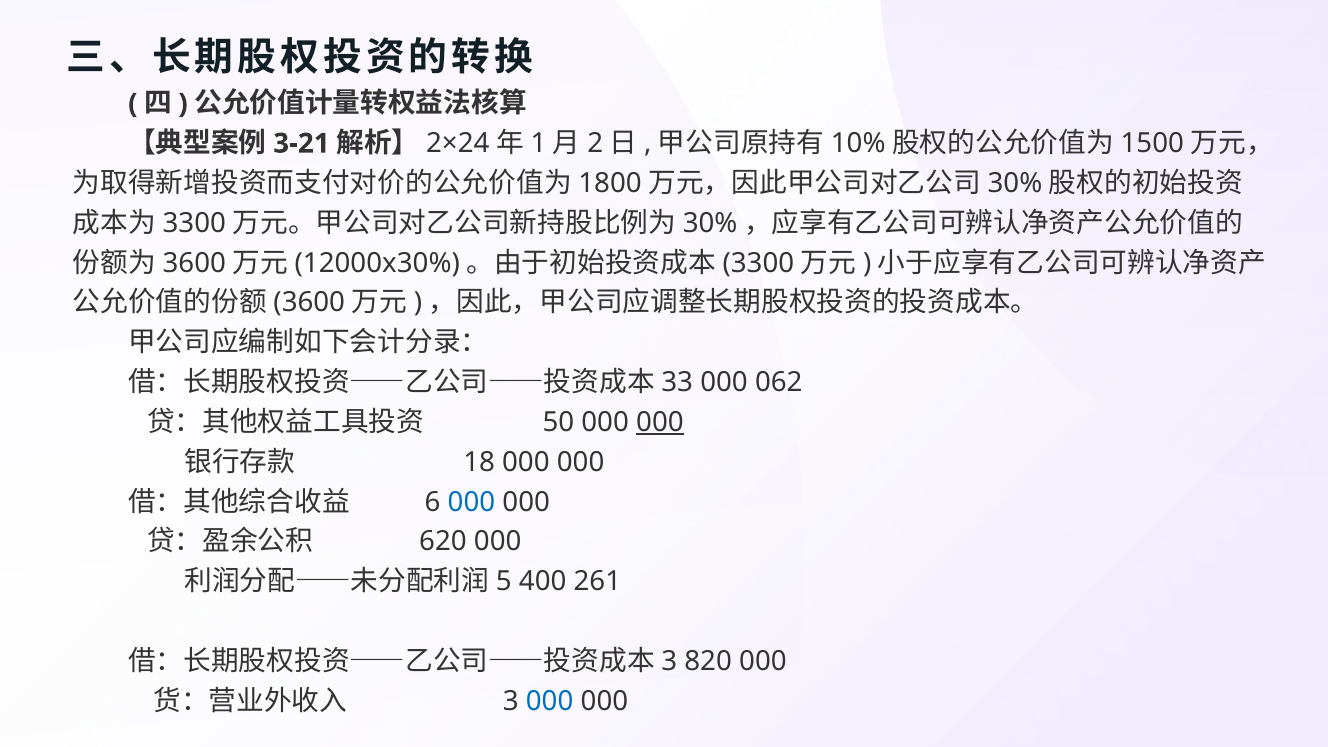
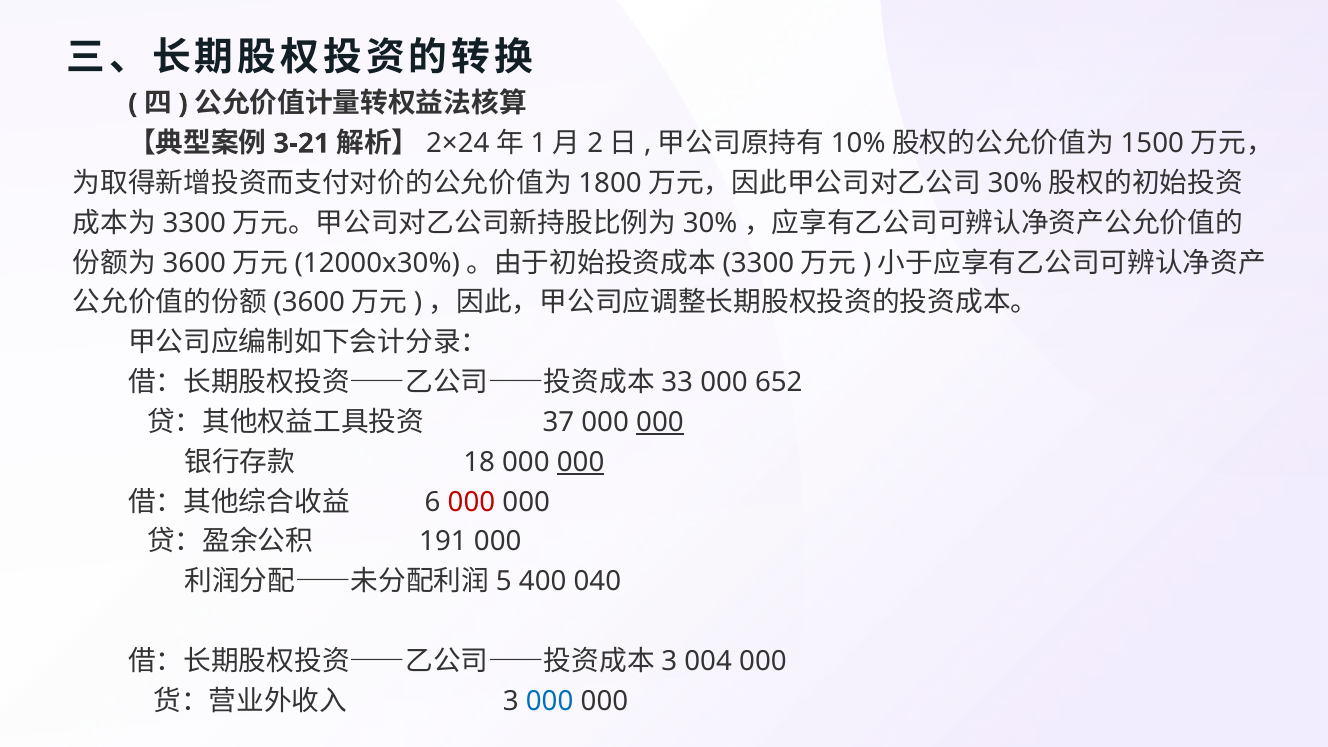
062: 062 -> 652
50: 50 -> 37
000 at (581, 462) underline: none -> present
000 at (471, 502) colour: blue -> red
620: 620 -> 191
261: 261 -> 040
820: 820 -> 004
